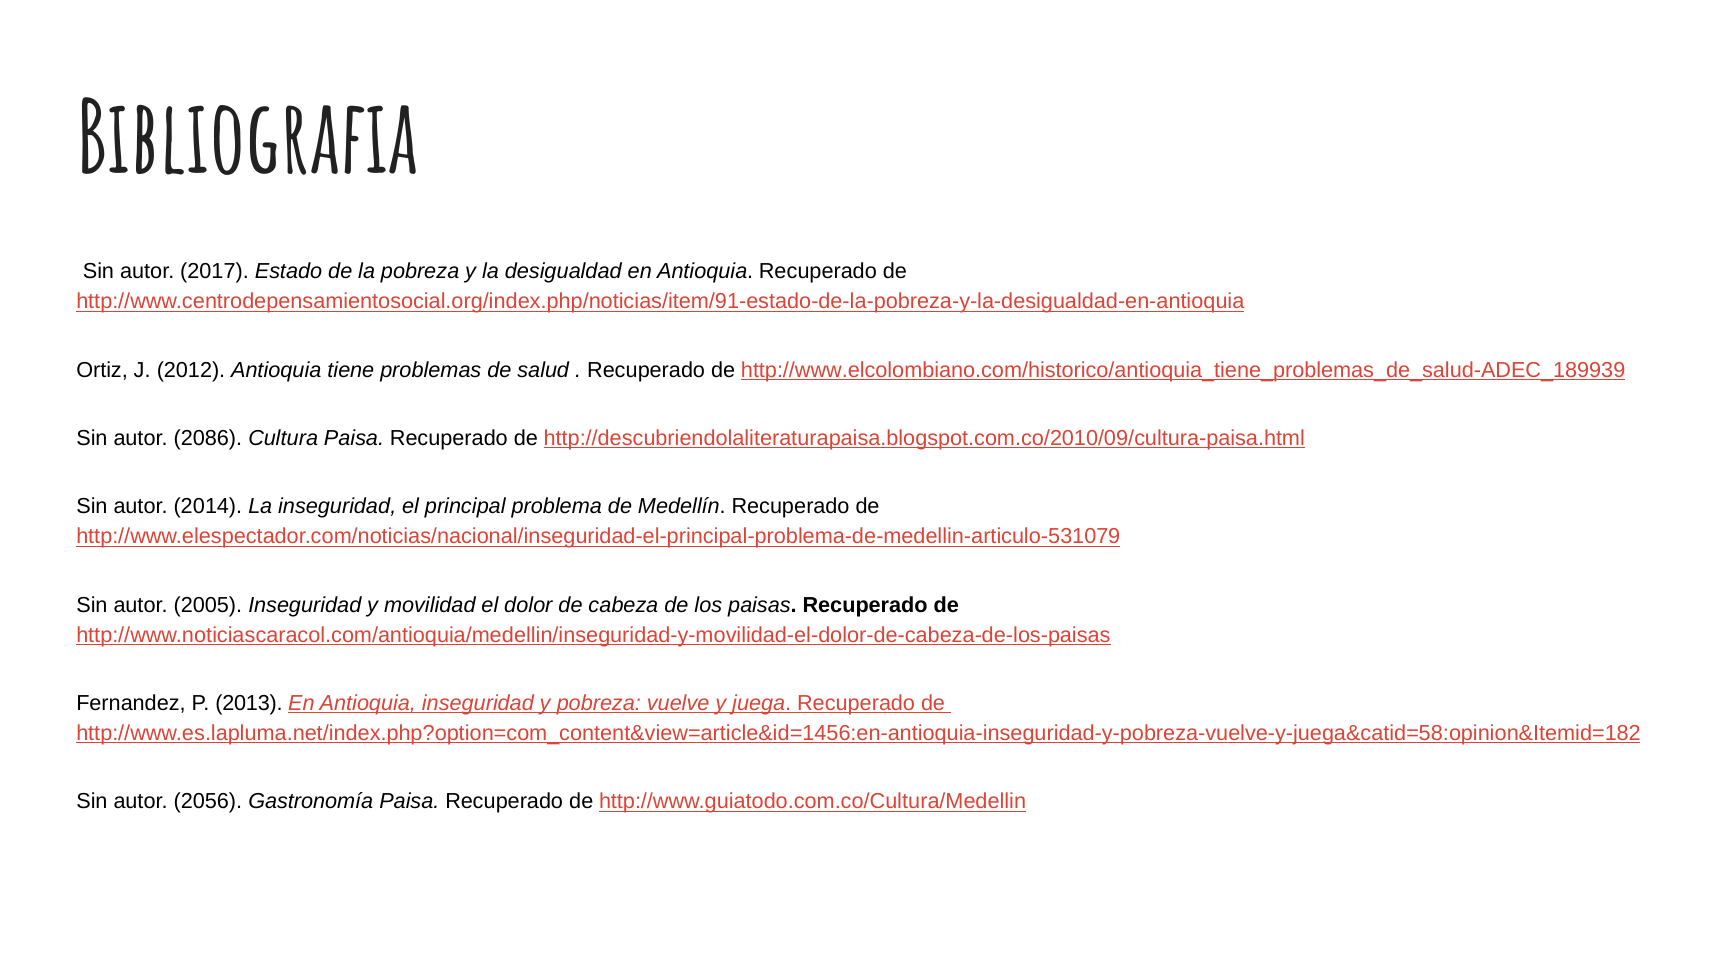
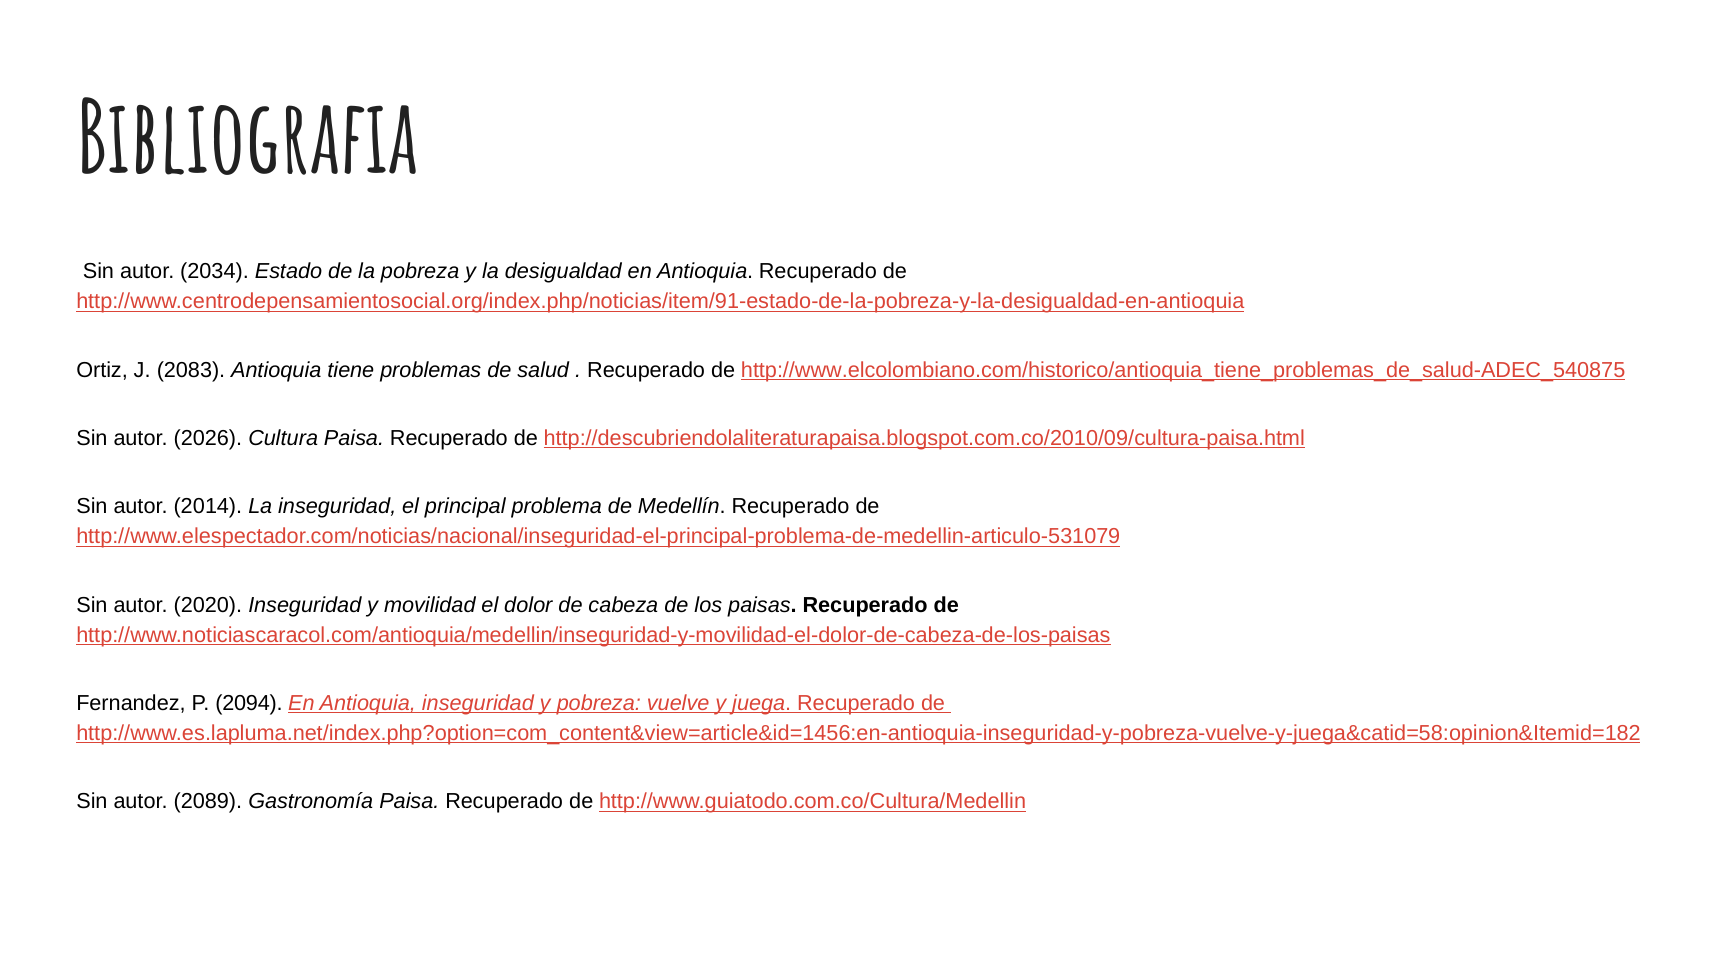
2017: 2017 -> 2034
2012: 2012 -> 2083
http://www.elcolombiano.com/historico/antioquia_tiene_problemas_de_salud-ADEC_189939: http://www.elcolombiano.com/historico/antioquia_tiene_problemas_de_salud-ADEC_189939 -> http://www.elcolombiano.com/historico/antioquia_tiene_problemas_de_salud-ADEC_540875
2086: 2086 -> 2026
2005: 2005 -> 2020
2013: 2013 -> 2094
2056: 2056 -> 2089
